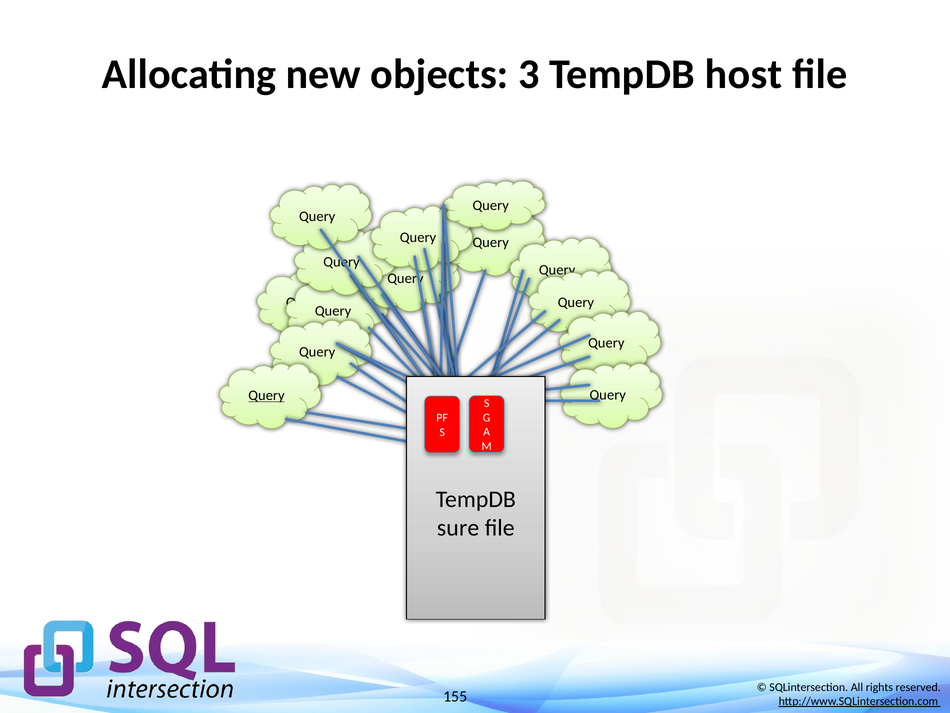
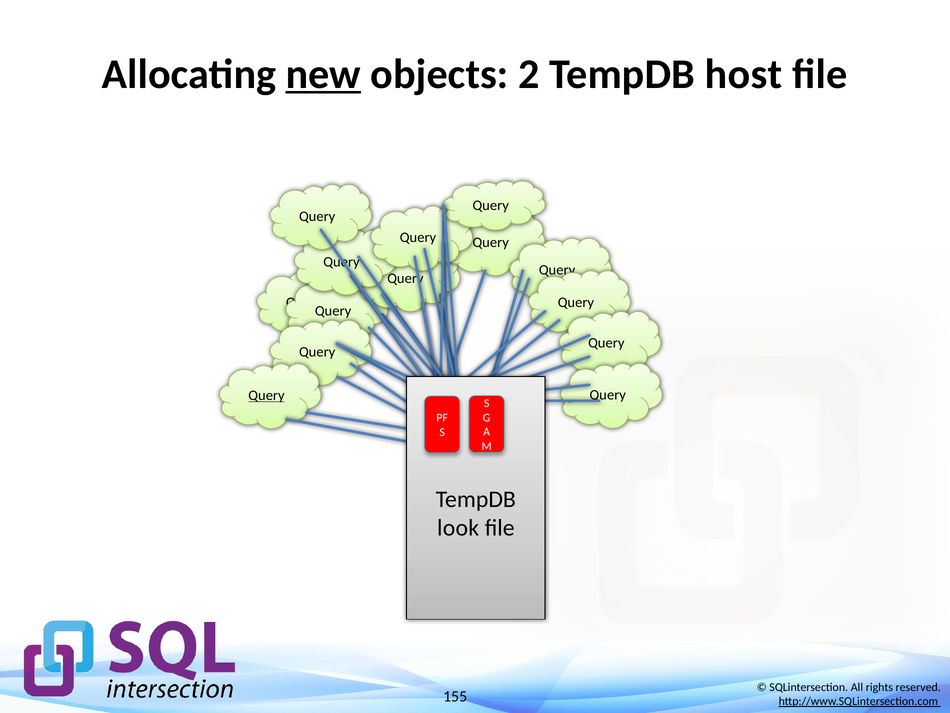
new underline: none -> present
3: 3 -> 2
sure: sure -> look
